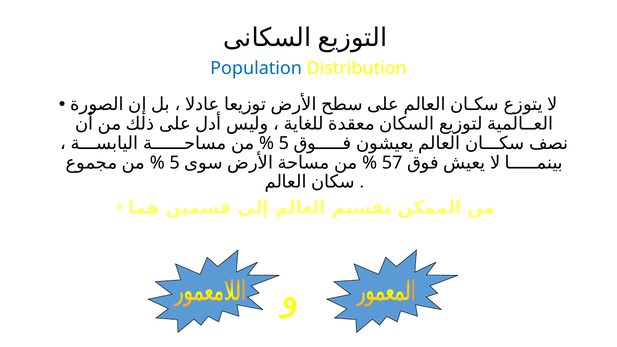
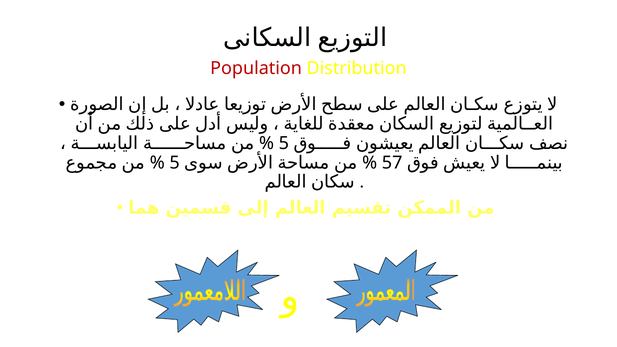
Population colour: blue -> red
